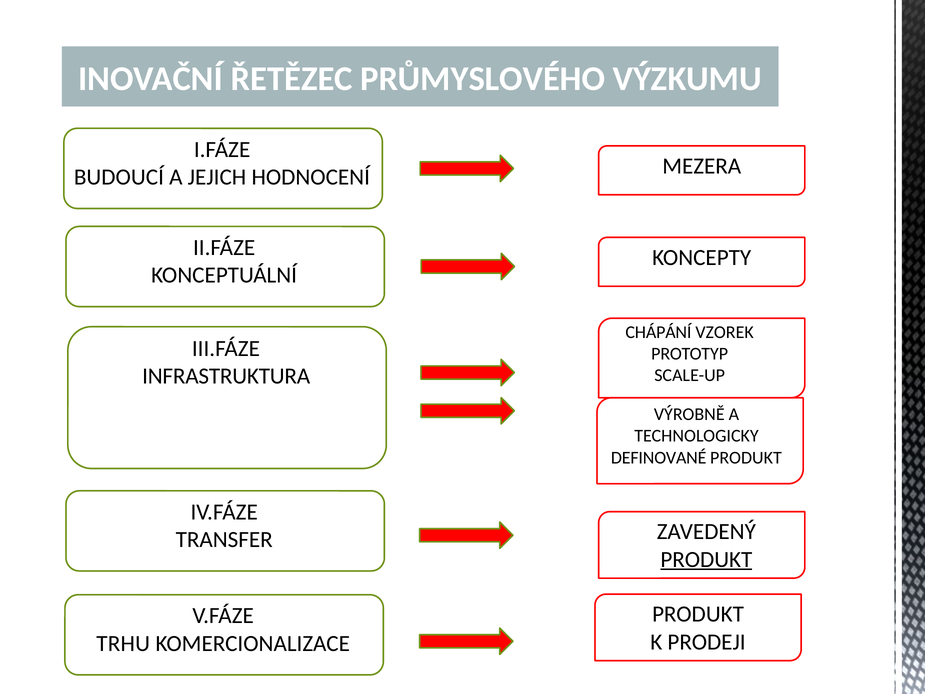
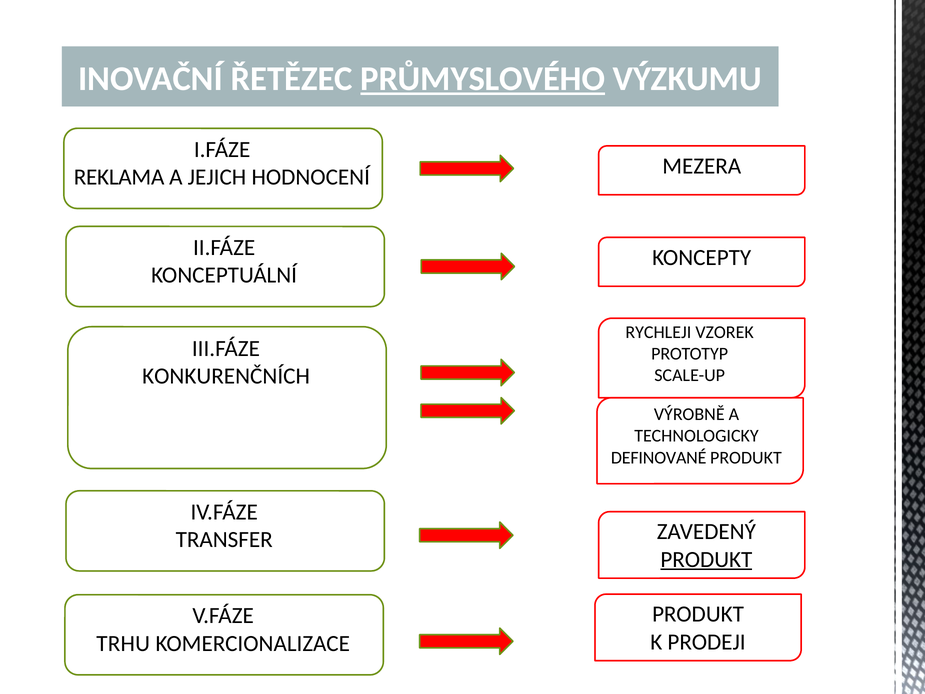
PRŮMYSLOVÉHO underline: none -> present
BUDOUCÍ: BUDOUCÍ -> REKLAMA
CHÁPÁNÍ: CHÁPÁNÍ -> RYCHLEJI
INFRASTRUKTURA: INFRASTRUKTURA -> KONKURENČNÍCH
